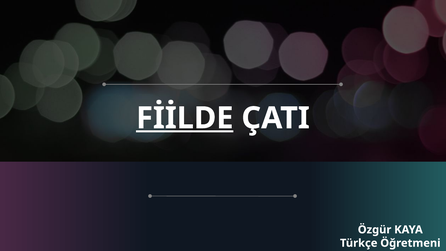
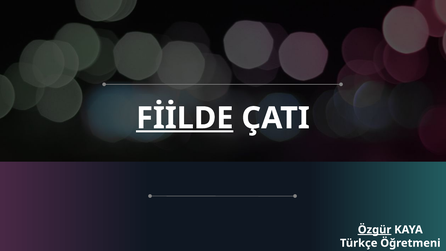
Özgür underline: none -> present
